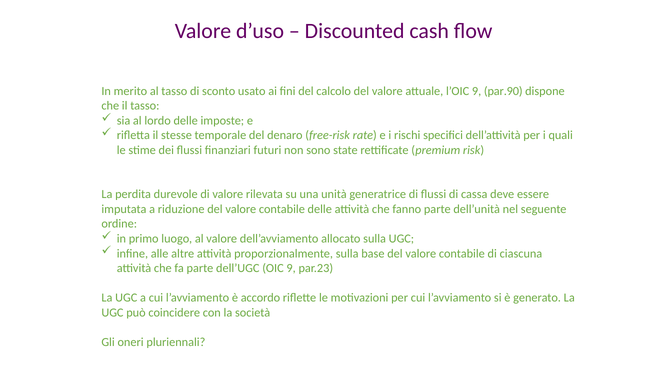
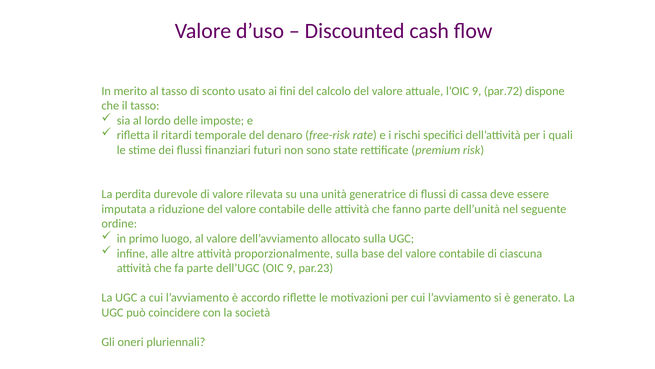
par.90: par.90 -> par.72
stesse: stesse -> ritardi
